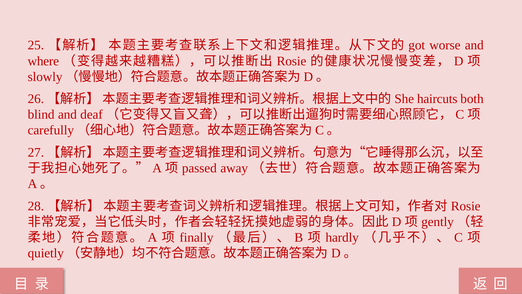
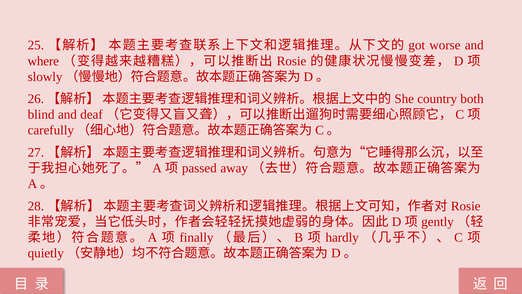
haircuts: haircuts -> country
